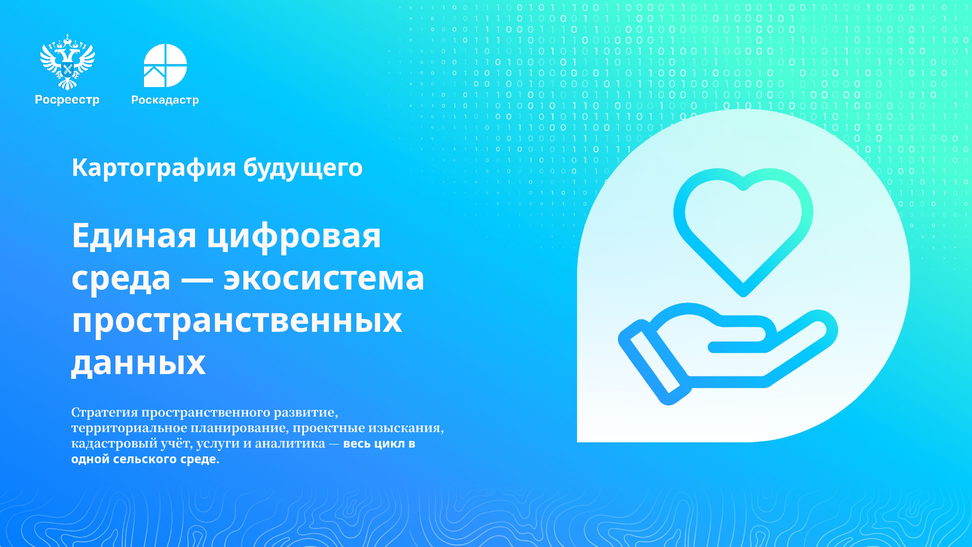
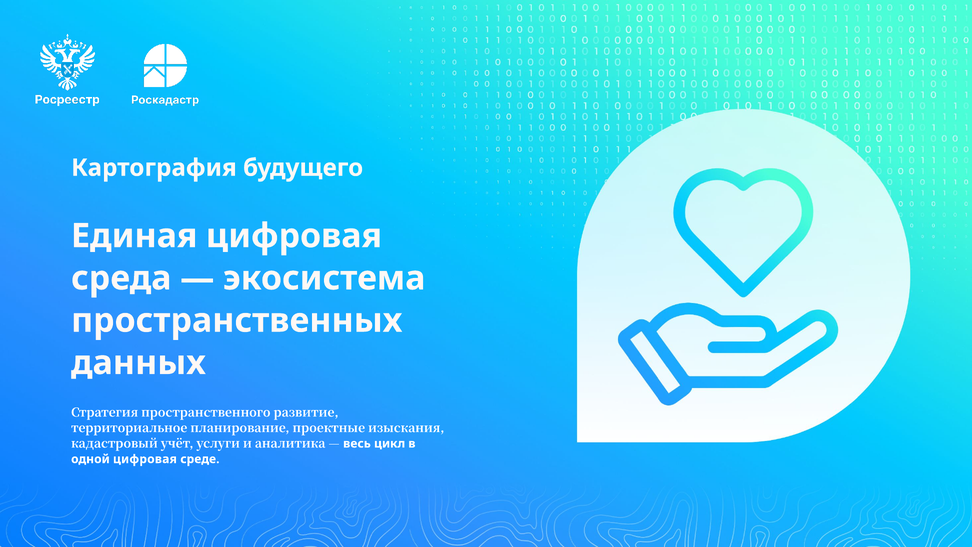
одной сельского: сельского -> цифровая
